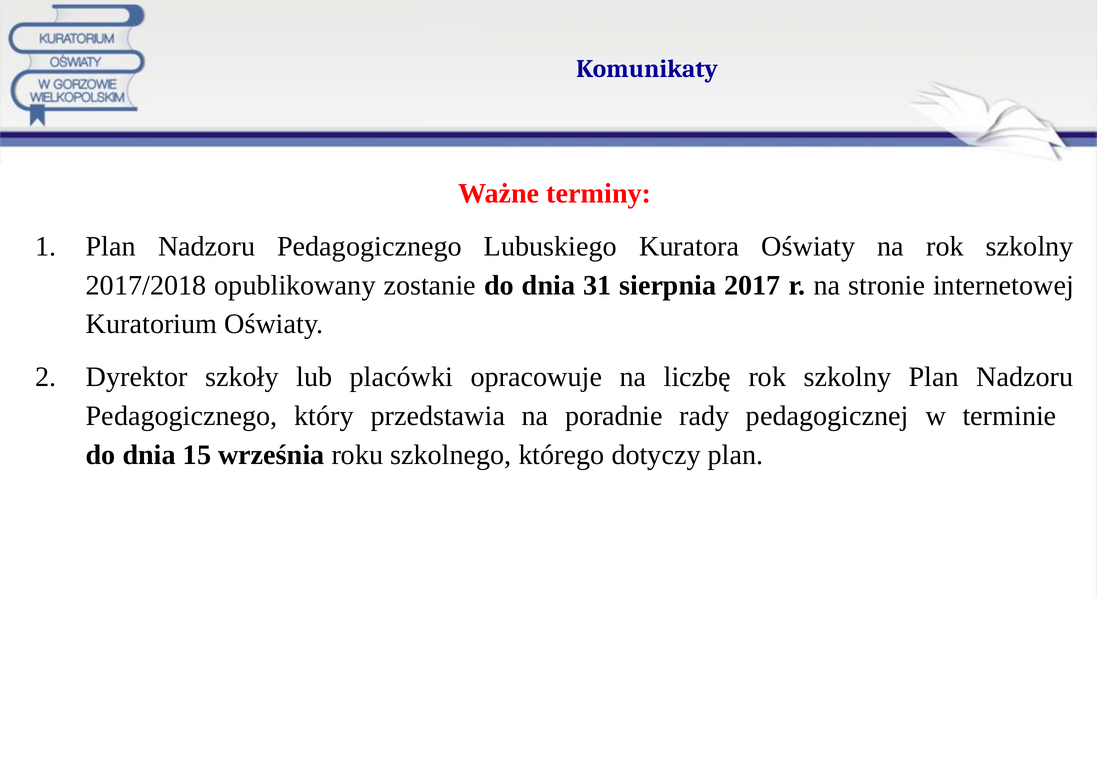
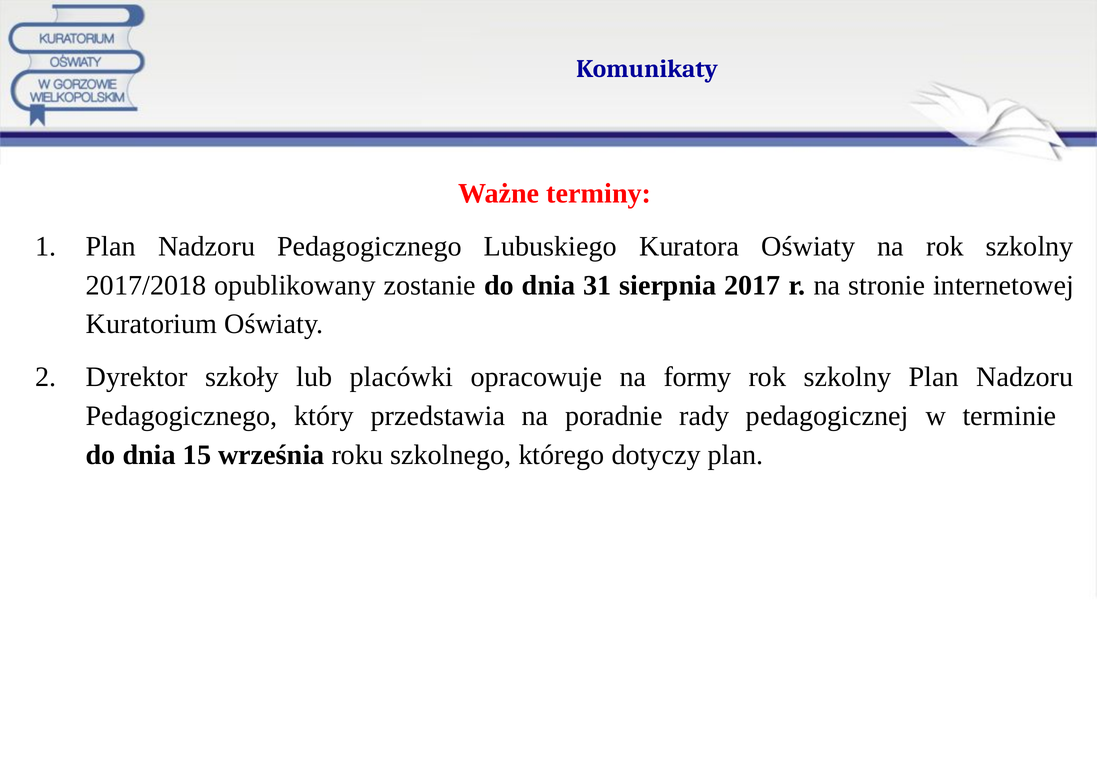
liczbę: liczbę -> formy
